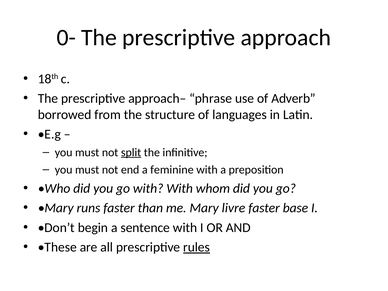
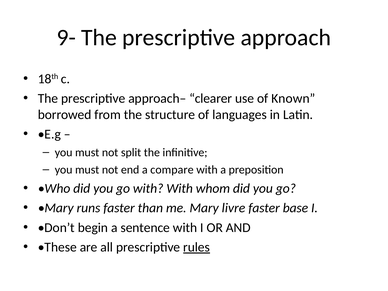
0-: 0- -> 9-
phrase: phrase -> clearer
Adverb: Adverb -> Known
split underline: present -> none
feminine: feminine -> compare
